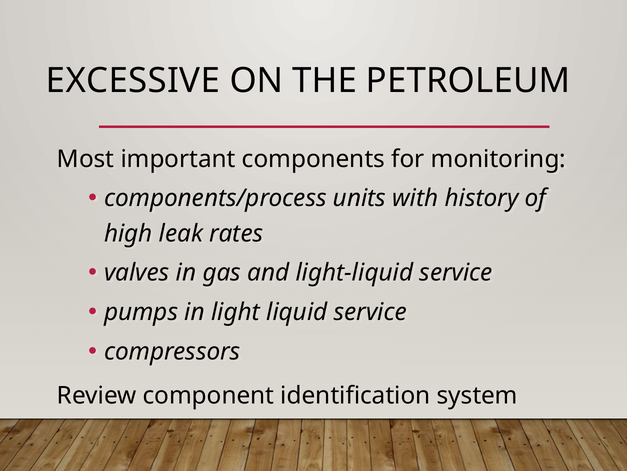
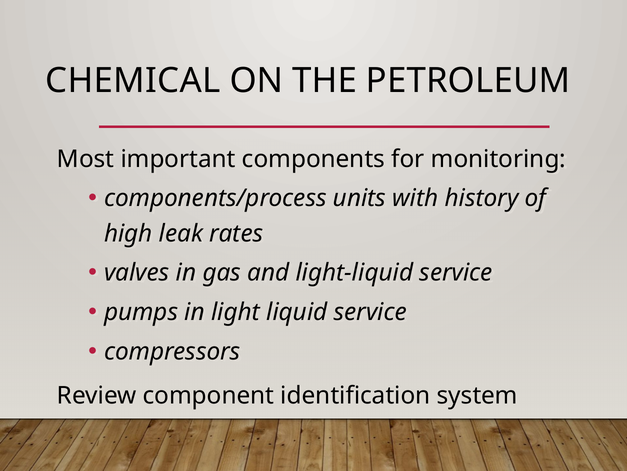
EXCESSIVE: EXCESSIVE -> CHEMICAL
